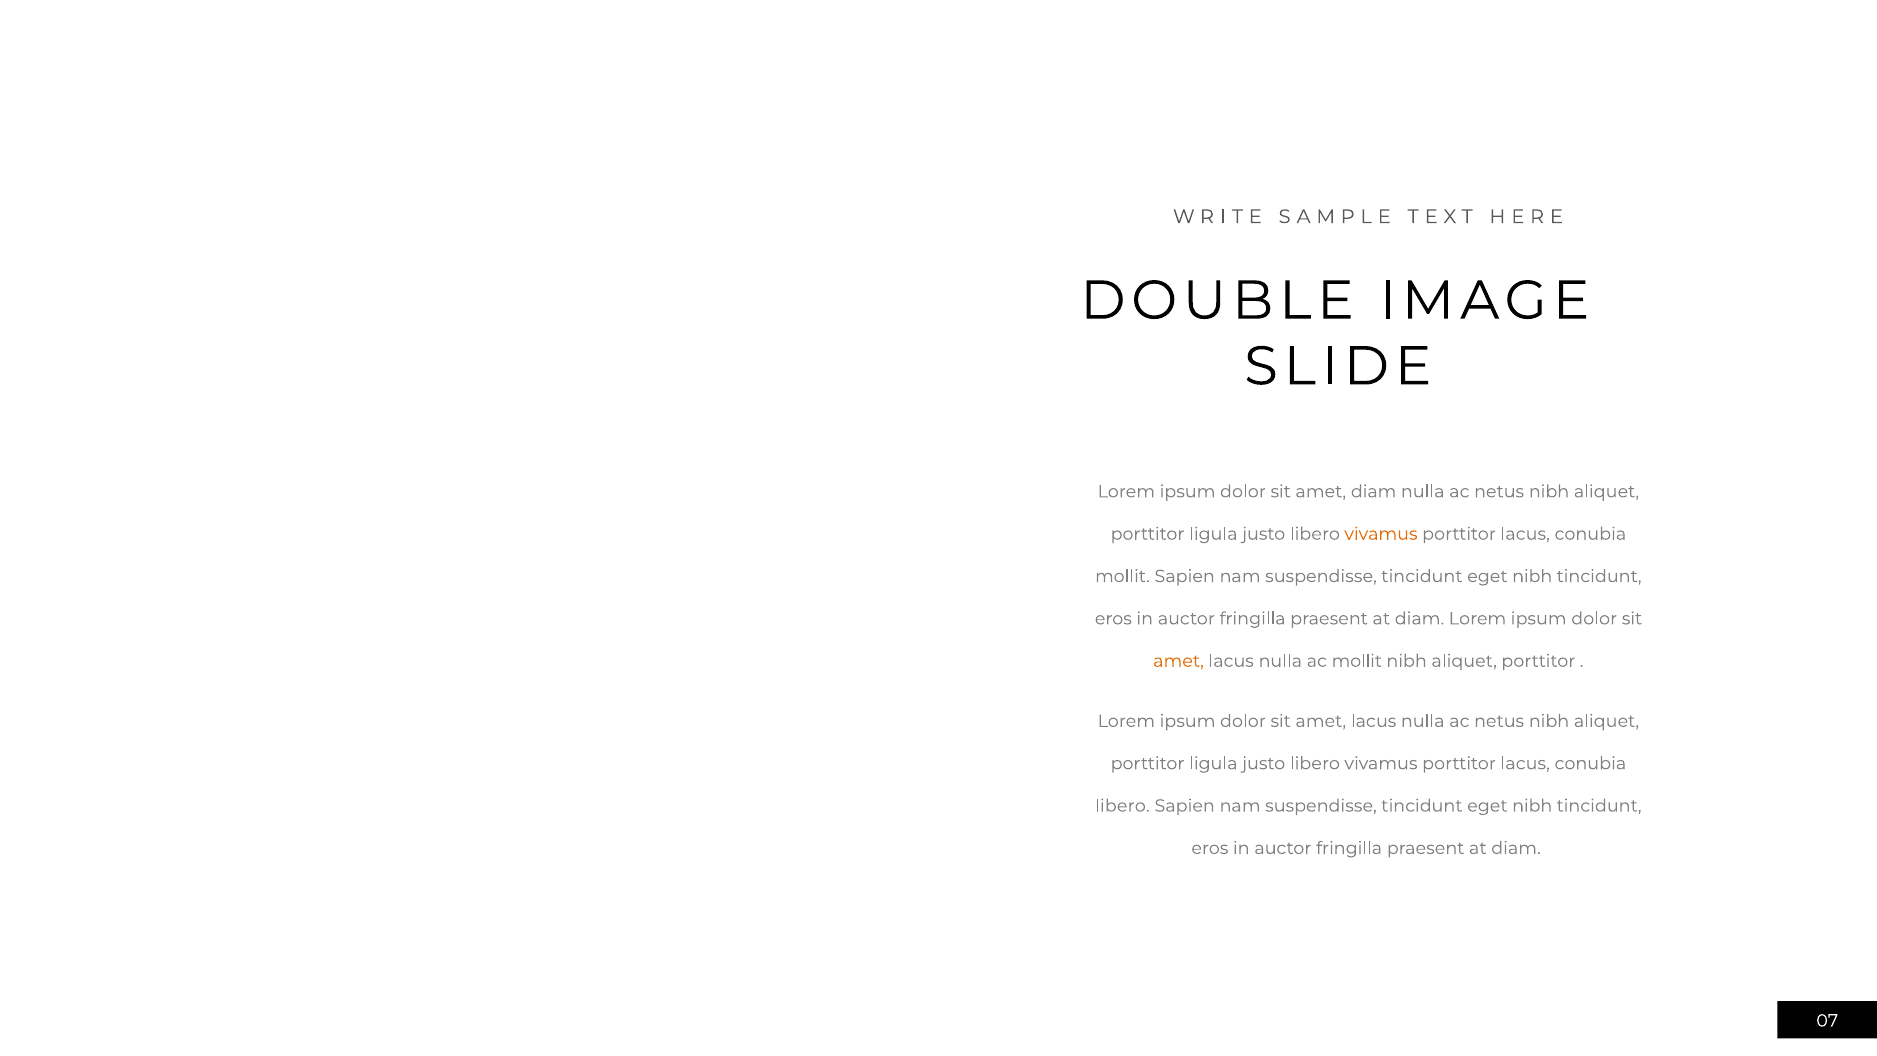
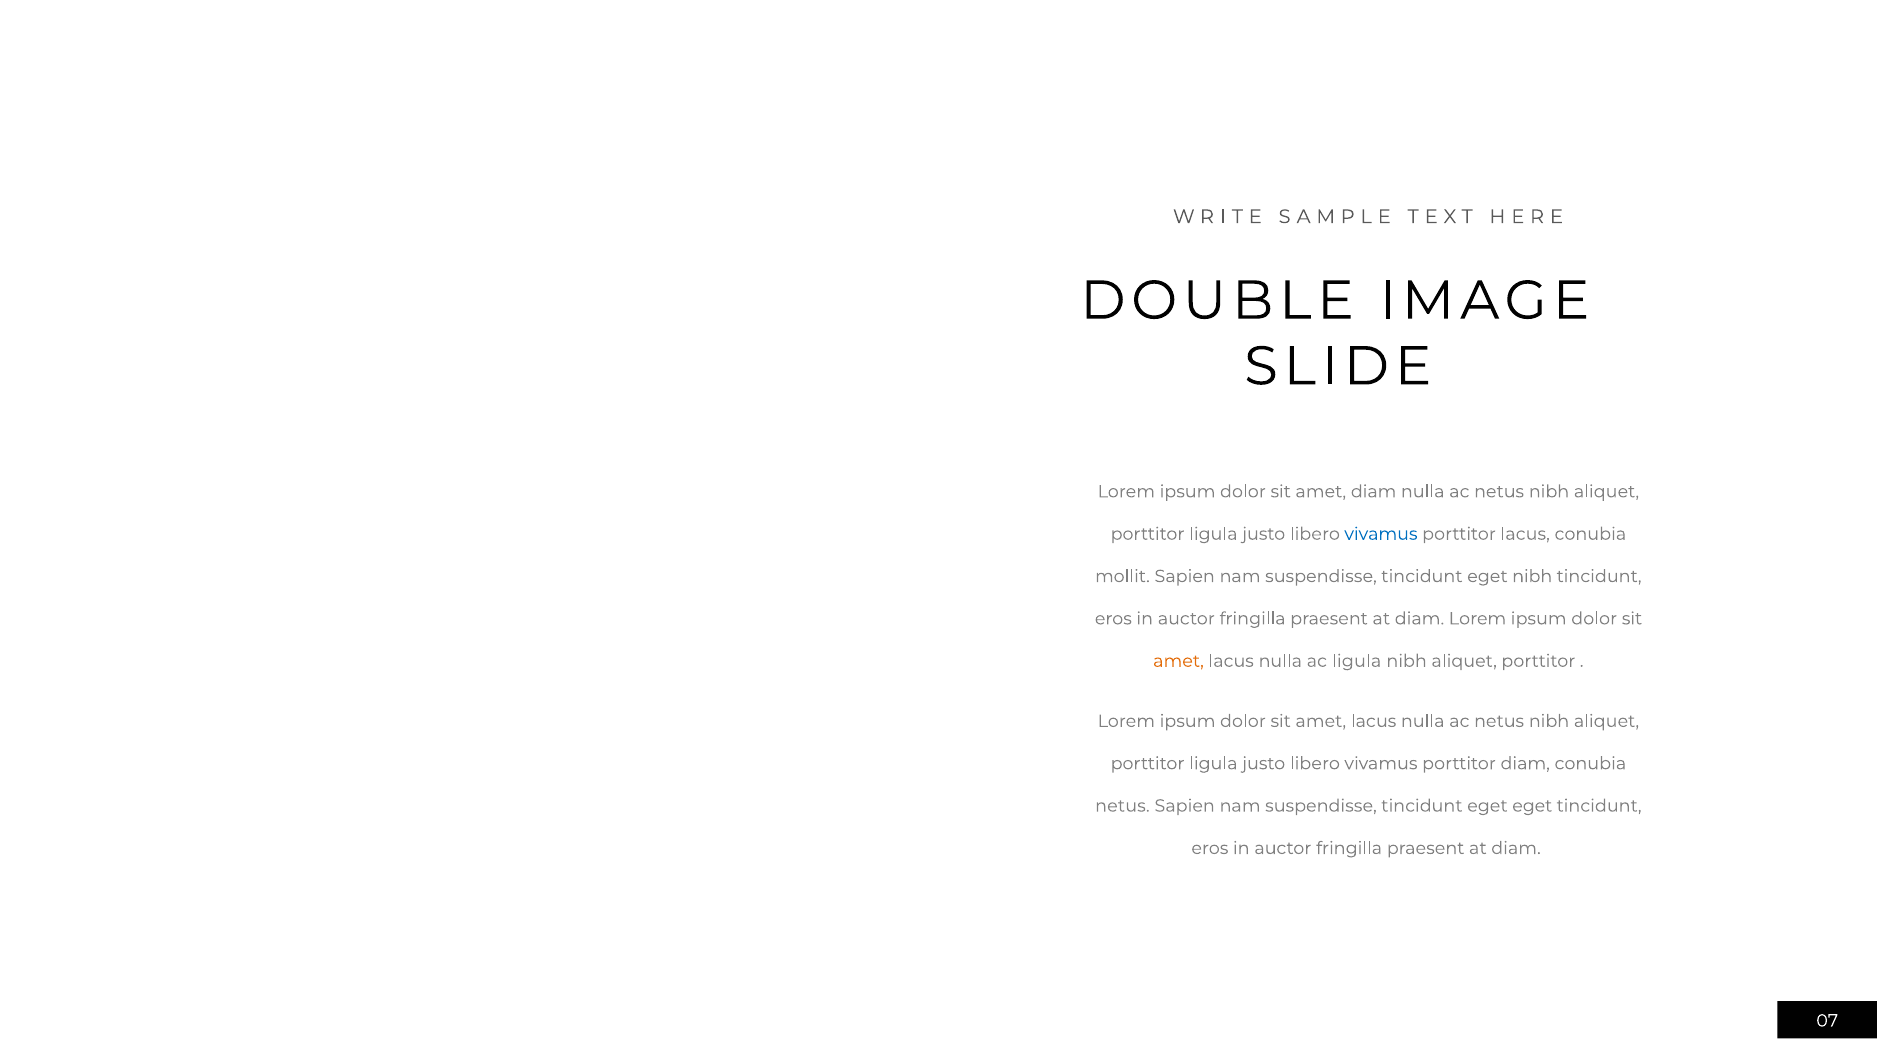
vivamus at (1381, 534) colour: orange -> blue
ac mollit: mollit -> ligula
lacus at (1525, 763): lacus -> diam
libero at (1122, 806): libero -> netus
nibh at (1532, 806): nibh -> eget
